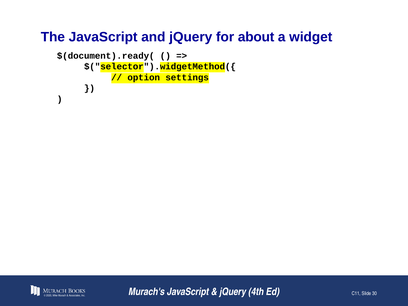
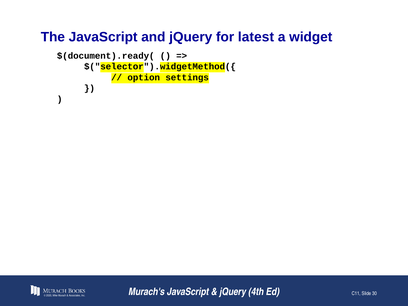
about: about -> latest
